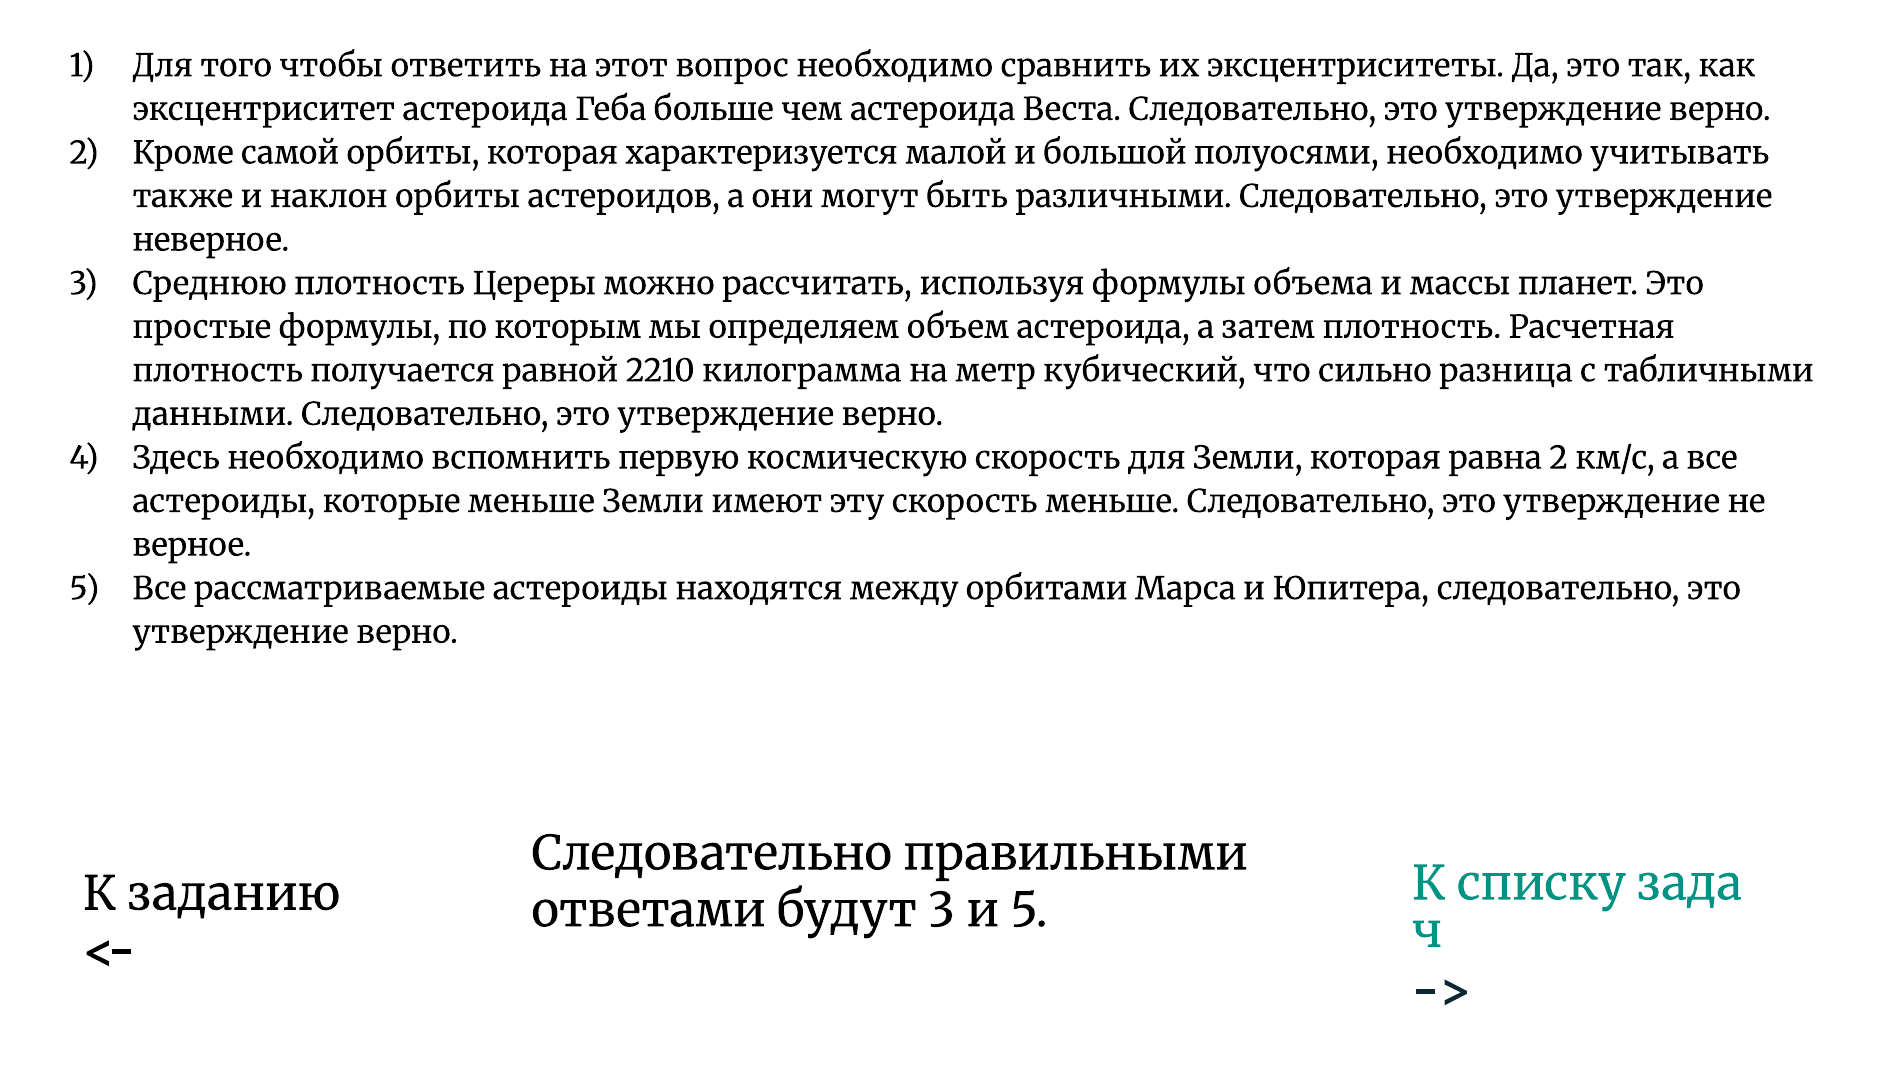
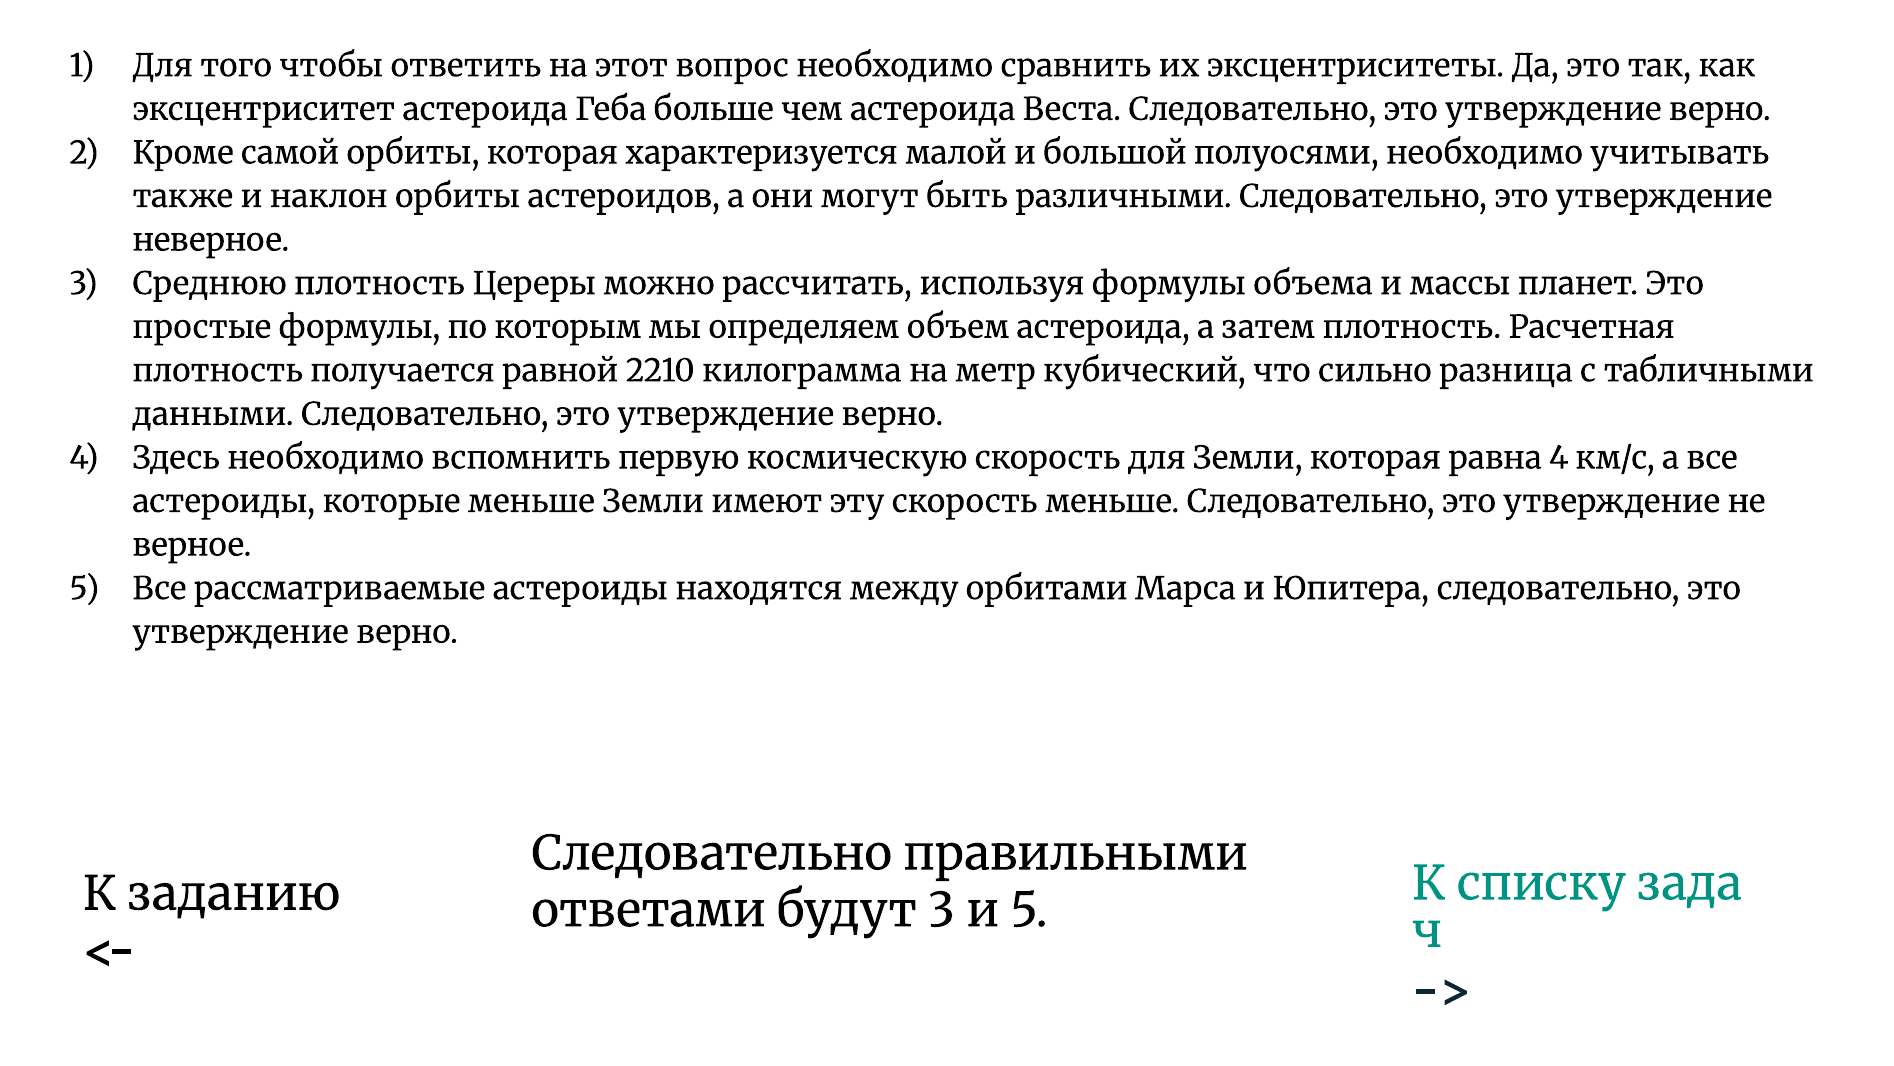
равна 2: 2 -> 4
